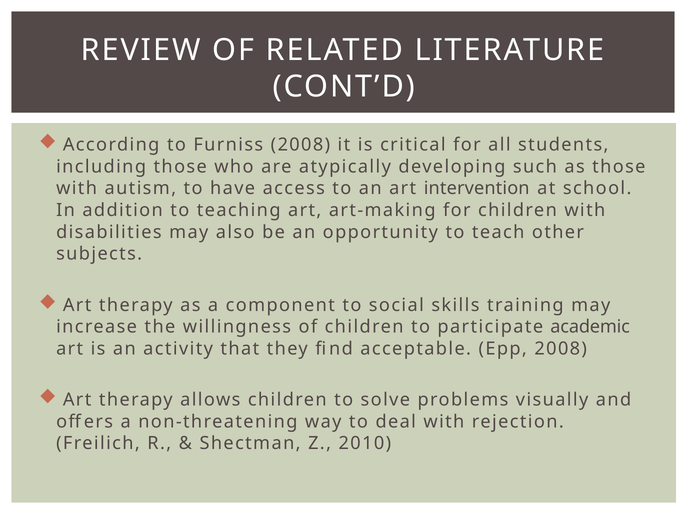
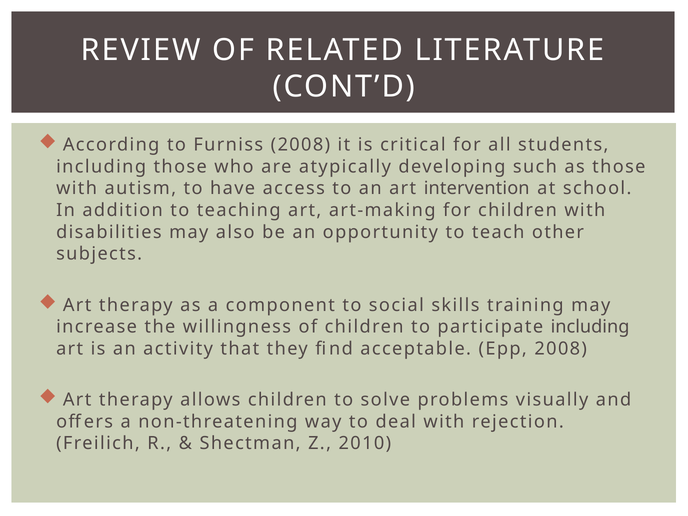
participate academic: academic -> including
